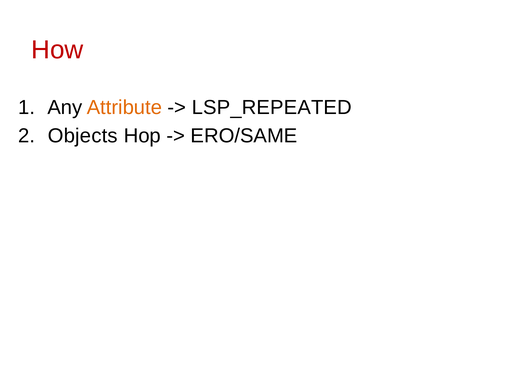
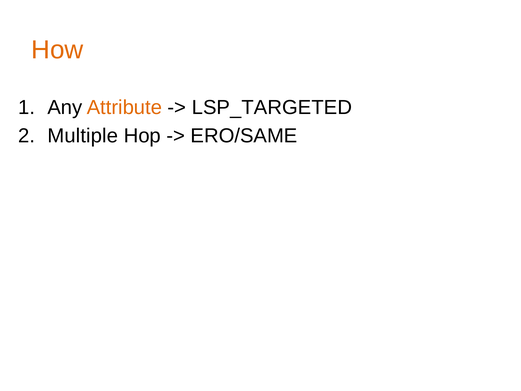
How colour: red -> orange
LSP_REPEATED: LSP_REPEATED -> LSP_TARGETED
Objects: Objects -> Multiple
